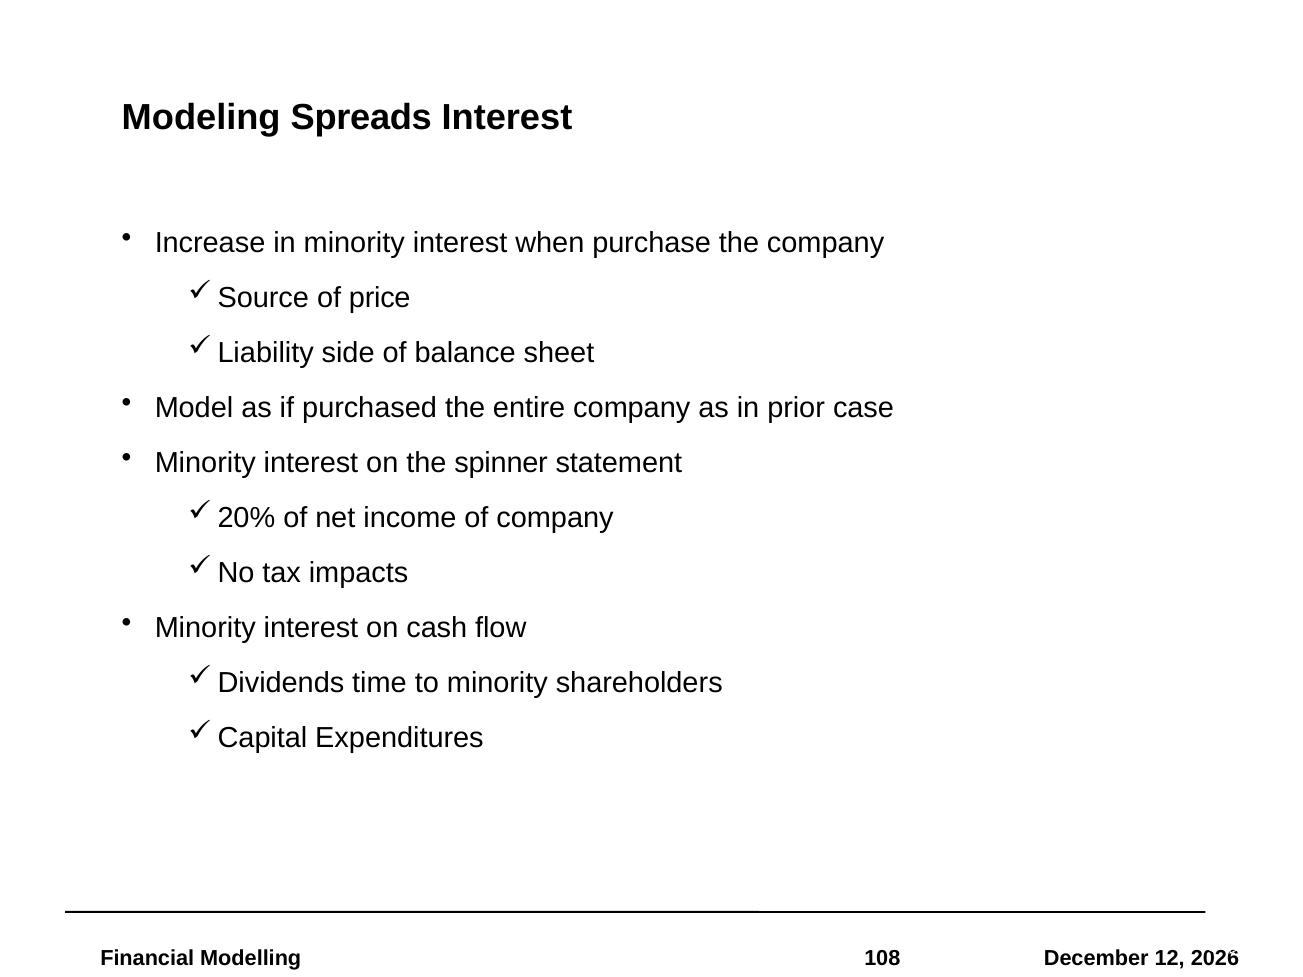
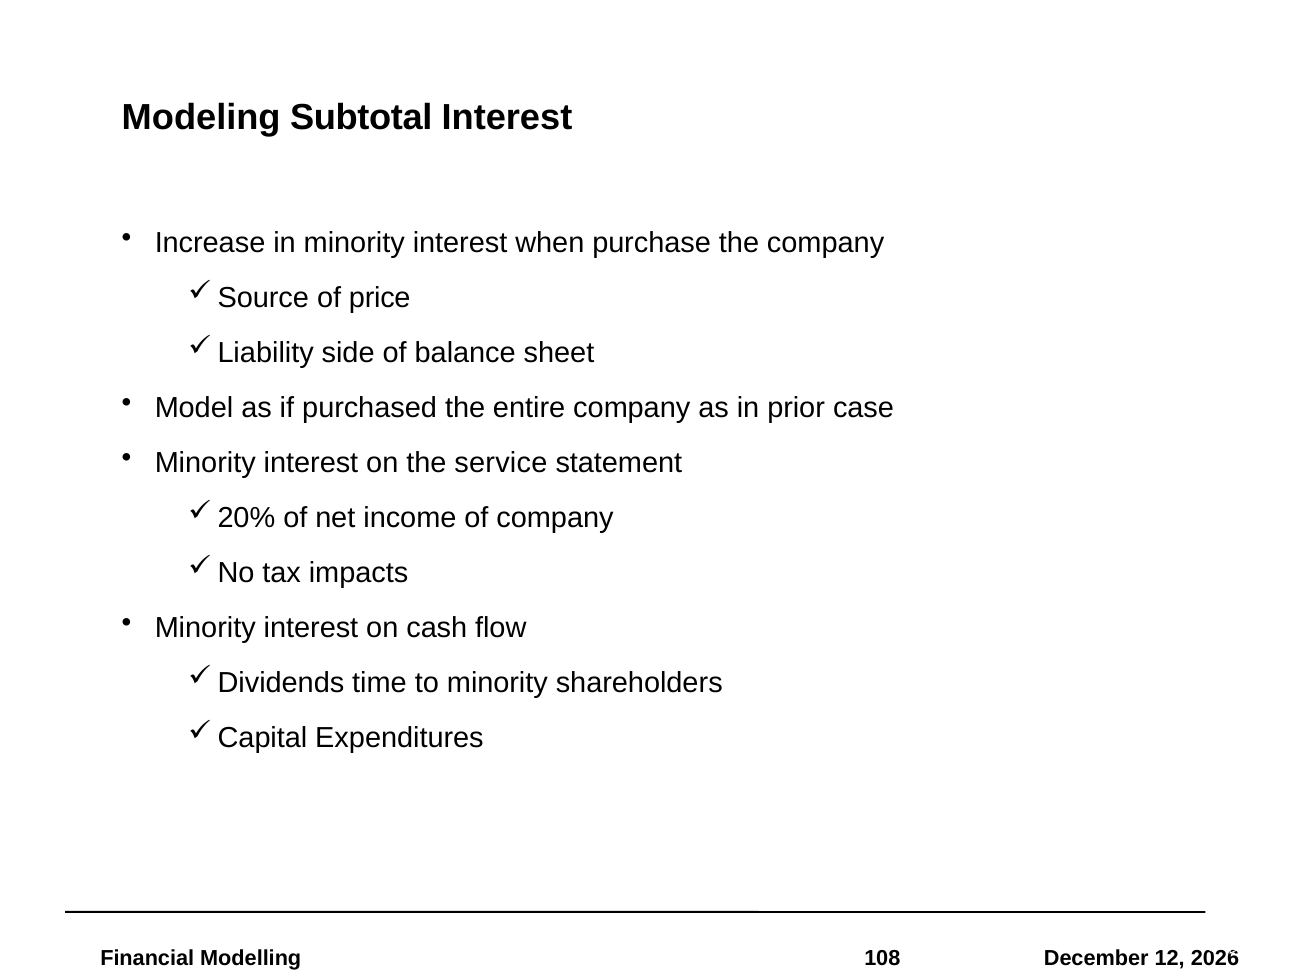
Spreads: Spreads -> Subtotal
spinner: spinner -> service
